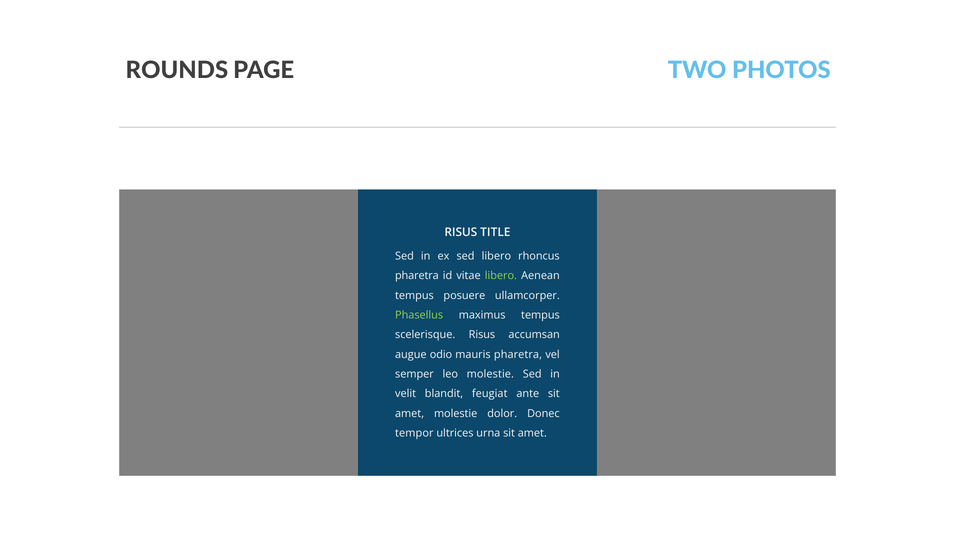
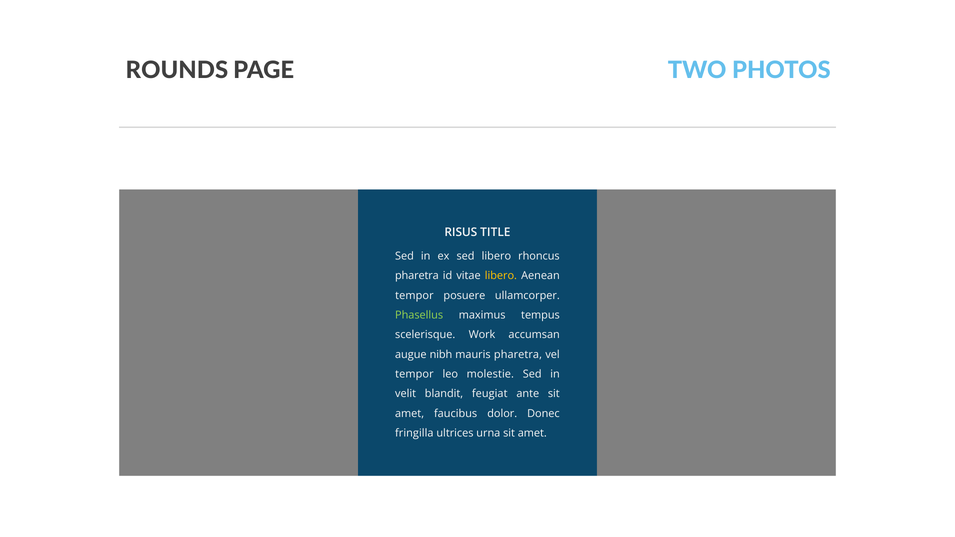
libero at (501, 276) colour: light green -> yellow
tempus at (414, 296): tempus -> tempor
scelerisque Risus: Risus -> Work
odio: odio -> nibh
semper at (414, 374): semper -> tempor
amet molestie: molestie -> faucibus
tempor: tempor -> fringilla
